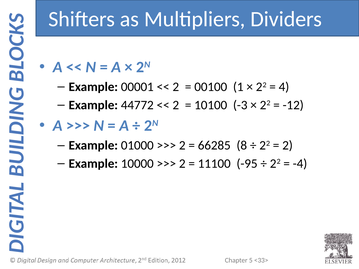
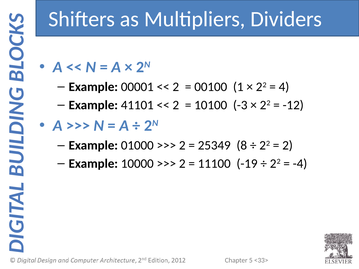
44772: 44772 -> 41101
66285: 66285 -> 25349
-95: -95 -> -19
